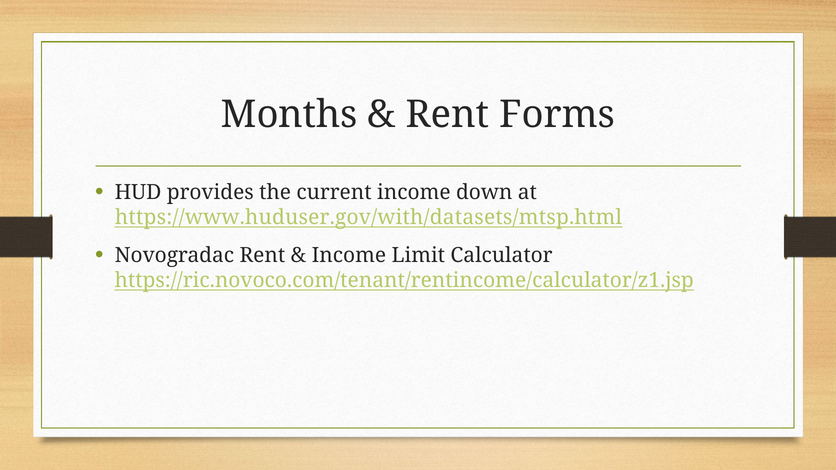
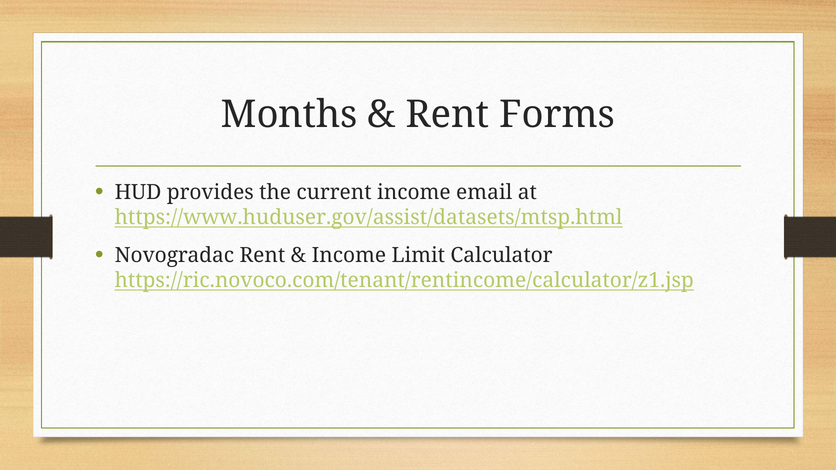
down: down -> email
https://www.huduser.gov/with/datasets/mtsp.html: https://www.huduser.gov/with/datasets/mtsp.html -> https://www.huduser.gov/assist/datasets/mtsp.html
